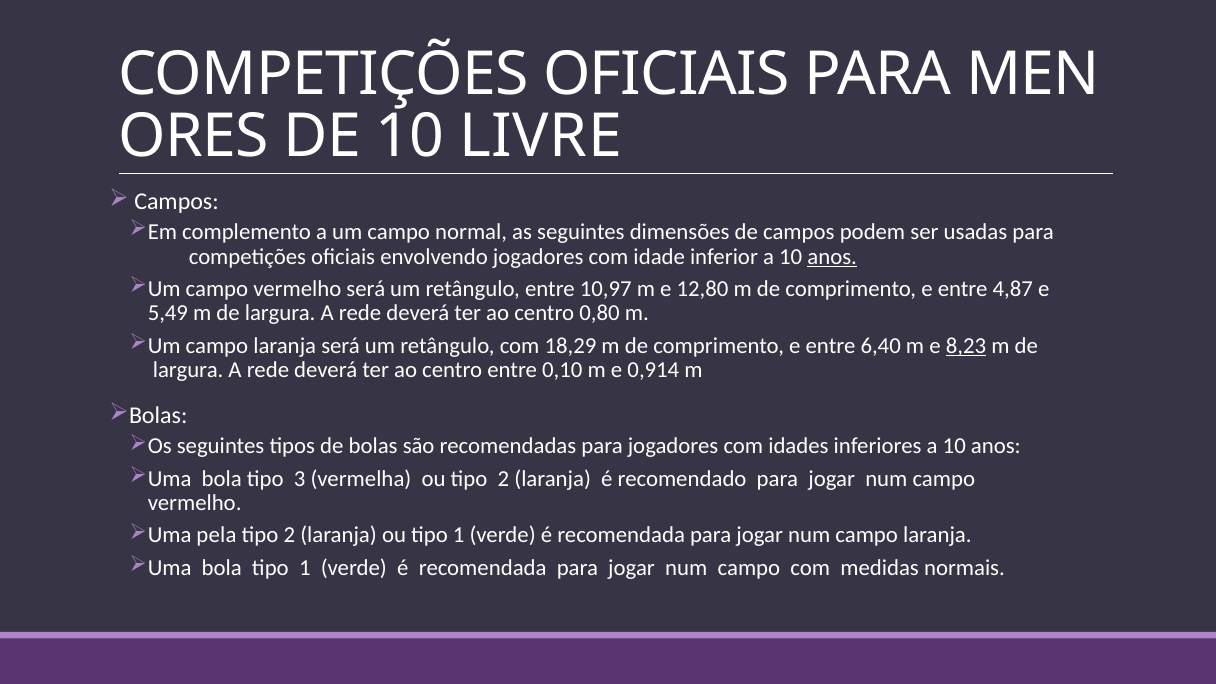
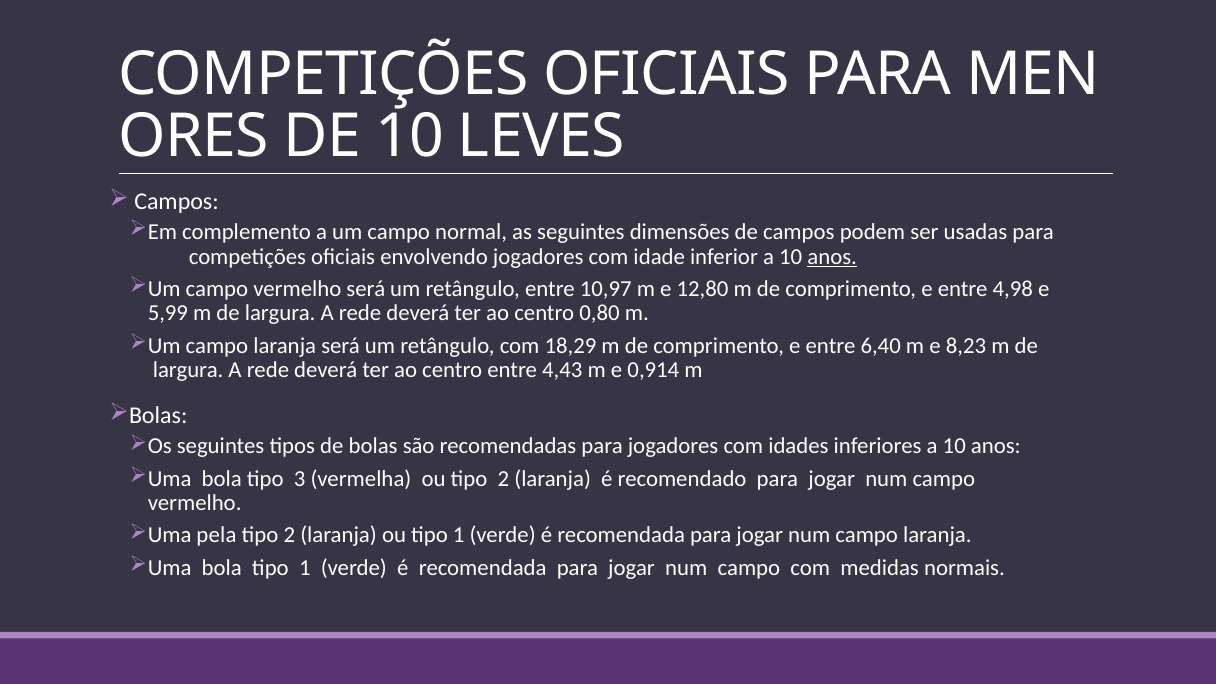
LIVRE: LIVRE -> LEVES
4,87: 4,87 -> 4,98
5,49: 5,49 -> 5,99
8,23 underline: present -> none
0,10: 0,10 -> 4,43
